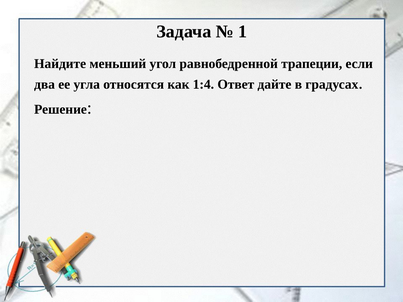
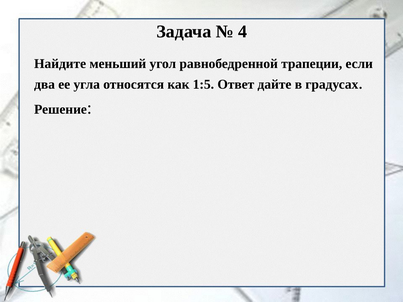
1: 1 -> 4
1:4: 1:4 -> 1:5
